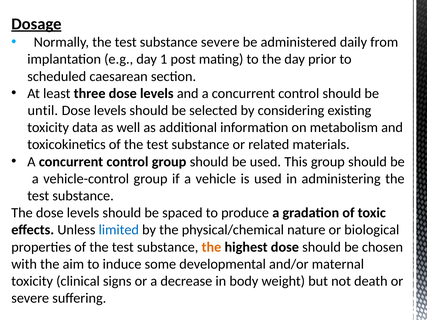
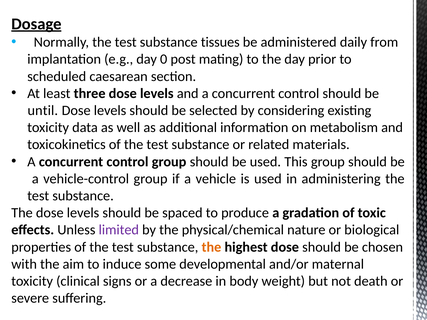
substance severe: severe -> tissues
1: 1 -> 0
limited colour: blue -> purple
